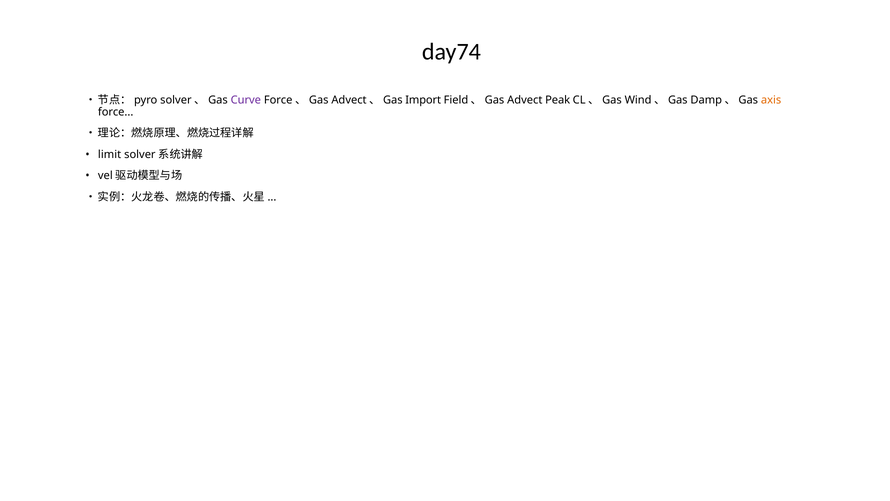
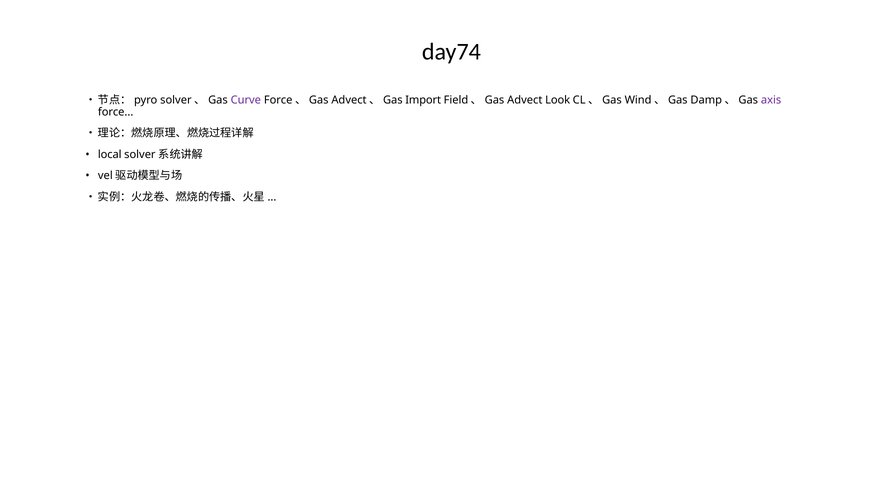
Peak: Peak -> Look
axis colour: orange -> purple
limit: limit -> local
